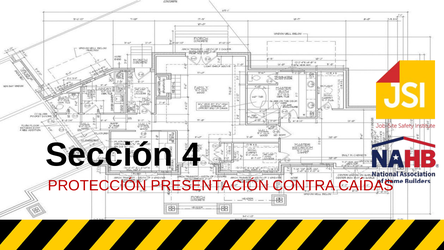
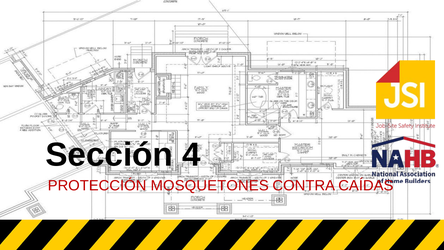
PRESENTACIÓN: PRESENTACIÓN -> MOSQUETONES
